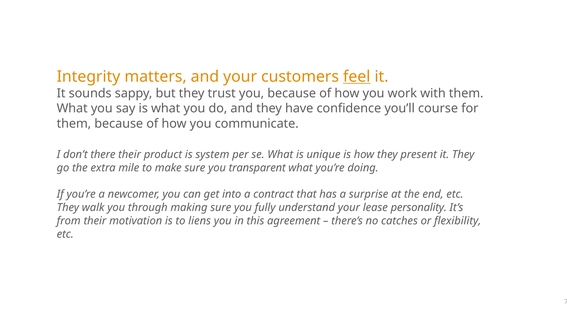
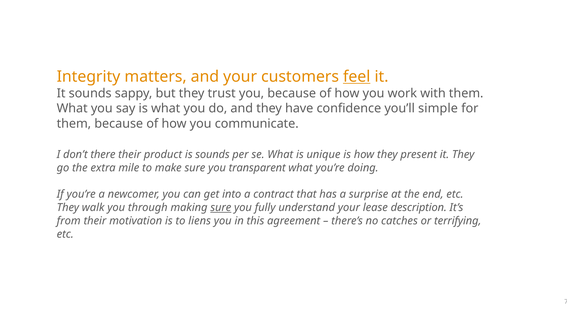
course: course -> simple
is system: system -> sounds
sure at (221, 208) underline: none -> present
personality: personality -> description
flexibility: flexibility -> terrifying
